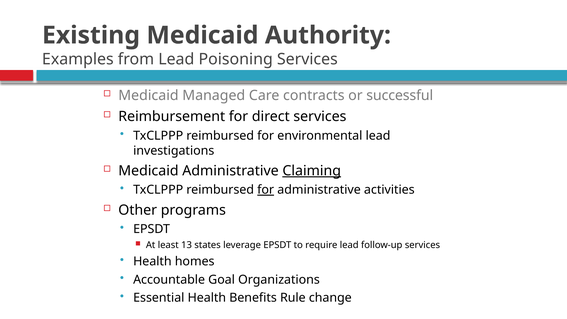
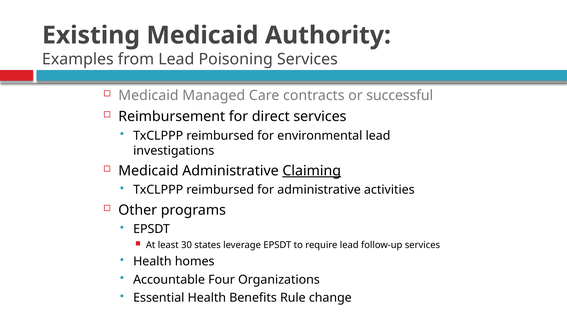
for at (266, 190) underline: present -> none
13: 13 -> 30
Goal: Goal -> Four
